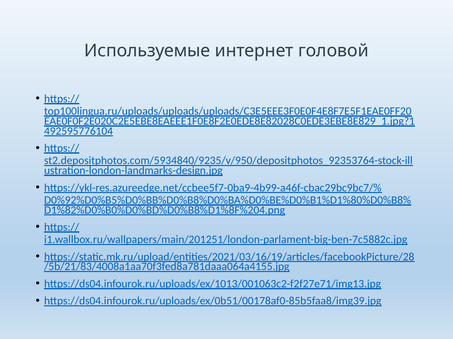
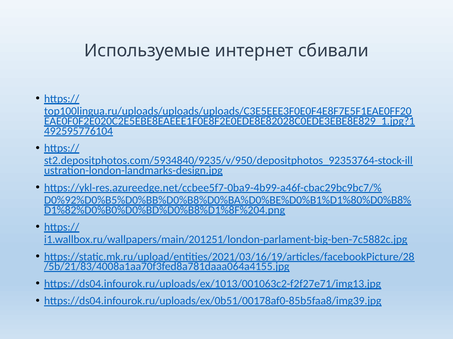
головой: головой -> сбивали
